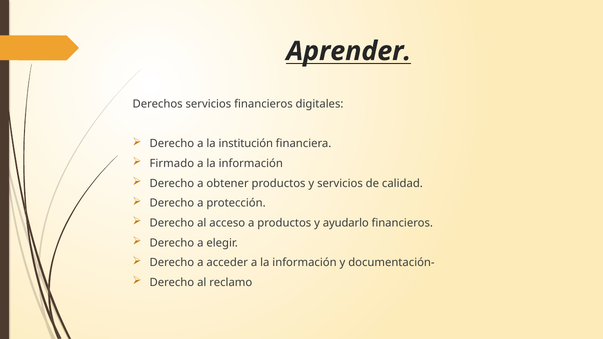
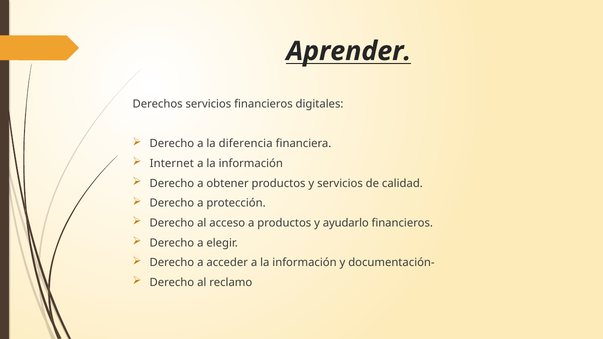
institución: institución -> diferencia
Firmado: Firmado -> Internet
